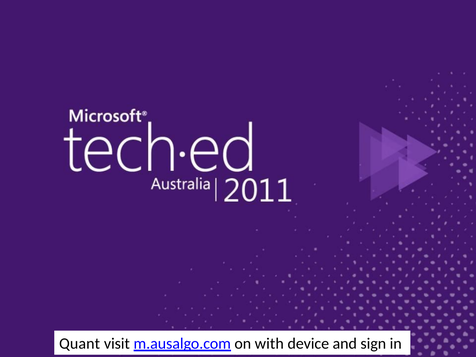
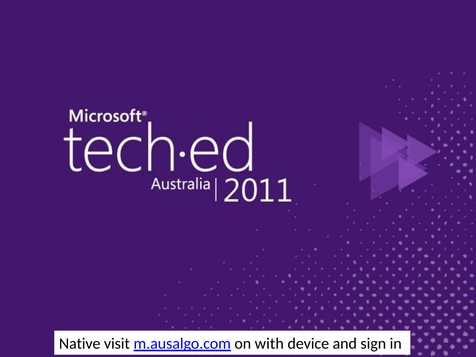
Quant: Quant -> Native
